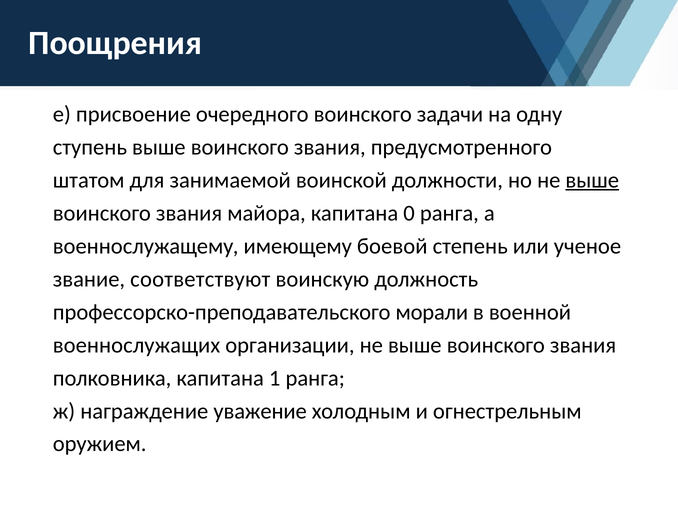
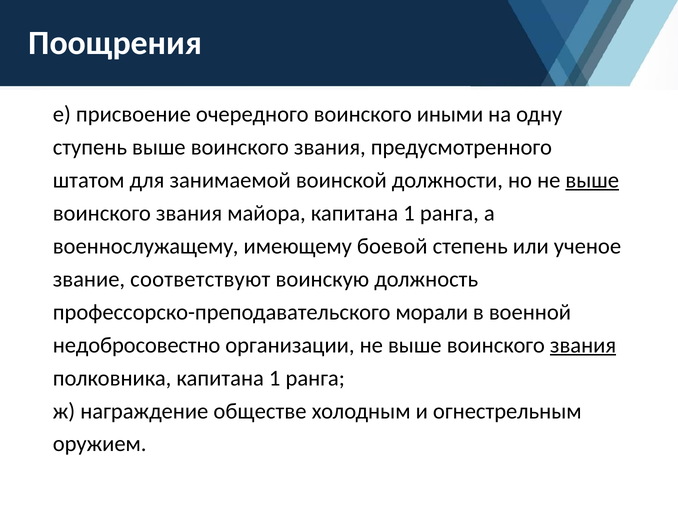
задачи: задачи -> иными
майора капитана 0: 0 -> 1
военнослужащих: военнослужащих -> недобросовестно
звания at (583, 345) underline: none -> present
уважение: уважение -> обществе
